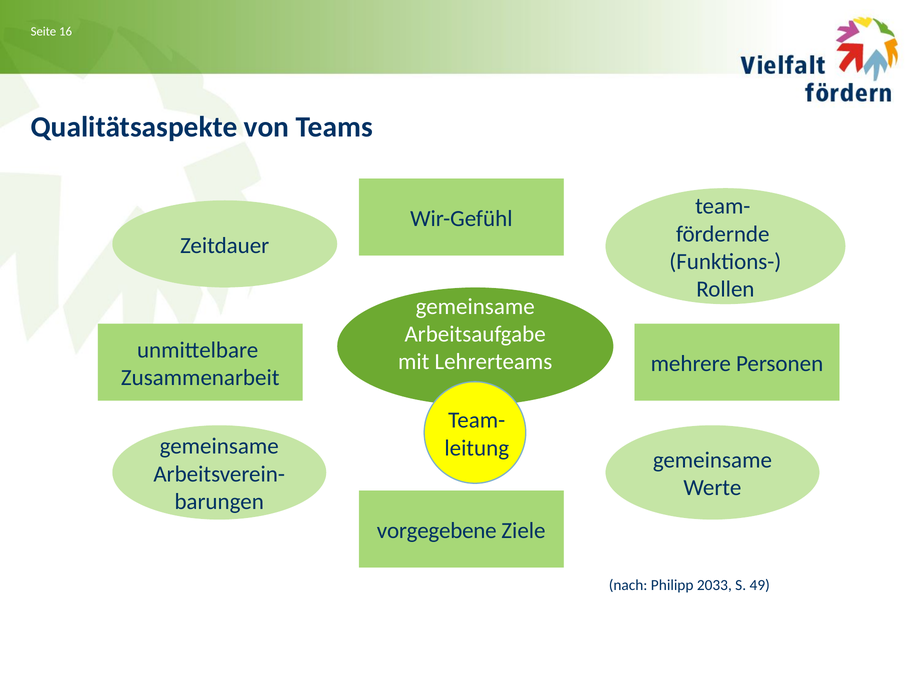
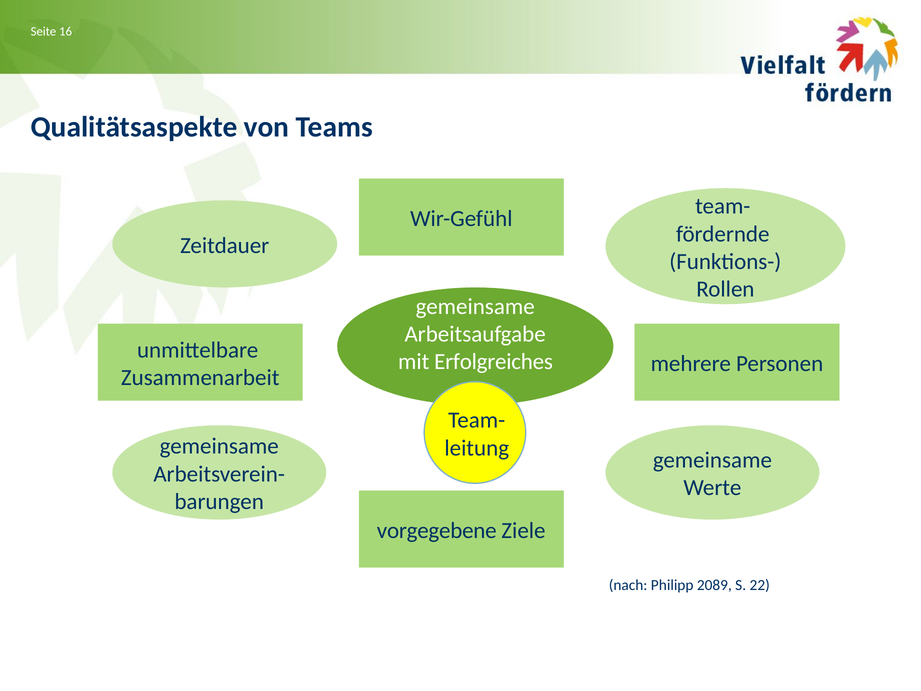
Lehrerteams: Lehrerteams -> Erfolgreiches
2033: 2033 -> 2089
49: 49 -> 22
